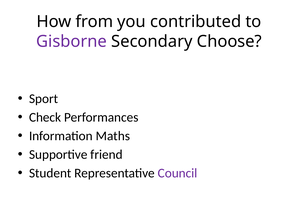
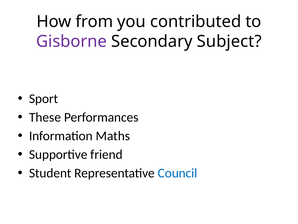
Choose: Choose -> Subject
Check: Check -> These
Council colour: purple -> blue
